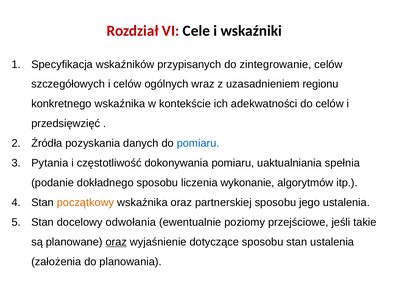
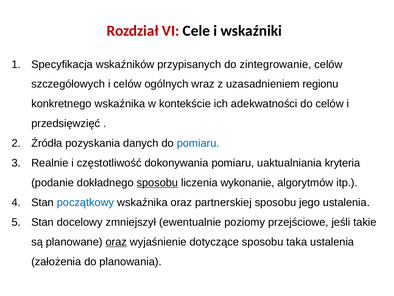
Pytania: Pytania -> Realnie
spełnia: spełnia -> kryteria
sposobu at (157, 182) underline: none -> present
początkowy colour: orange -> blue
odwołania: odwołania -> zmniejszył
sposobu stan: stan -> taka
